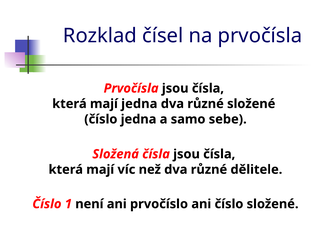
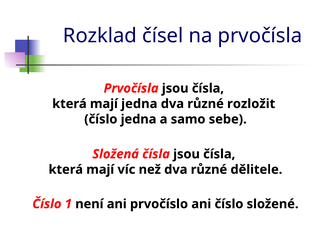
různé složené: složené -> rozložit
